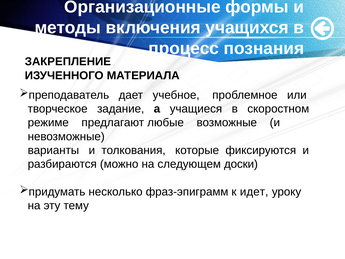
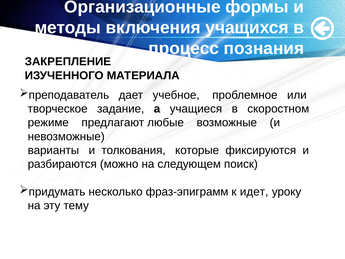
доски: доски -> поиск
